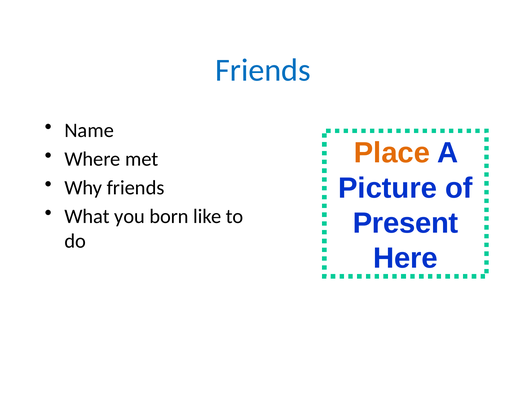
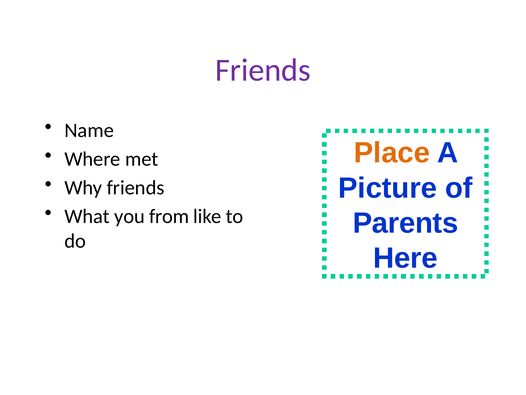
Friends at (263, 70) colour: blue -> purple
born: born -> from
Present: Present -> Parents
